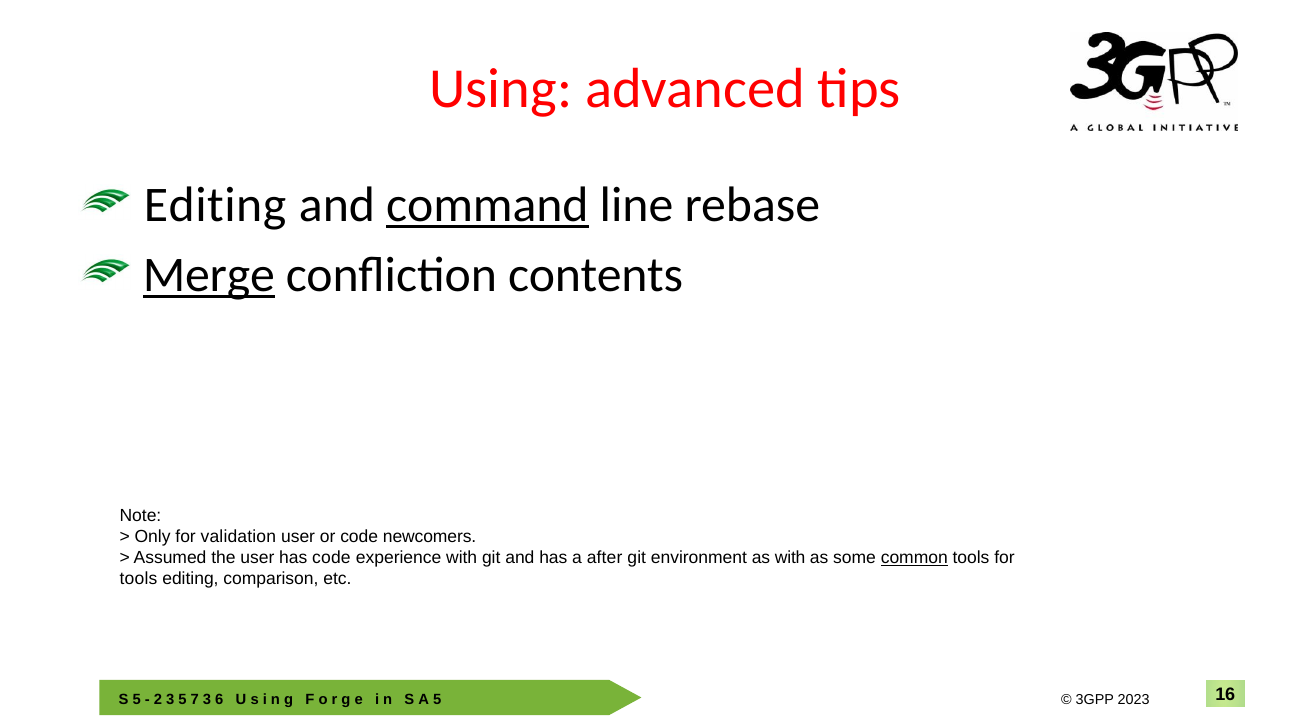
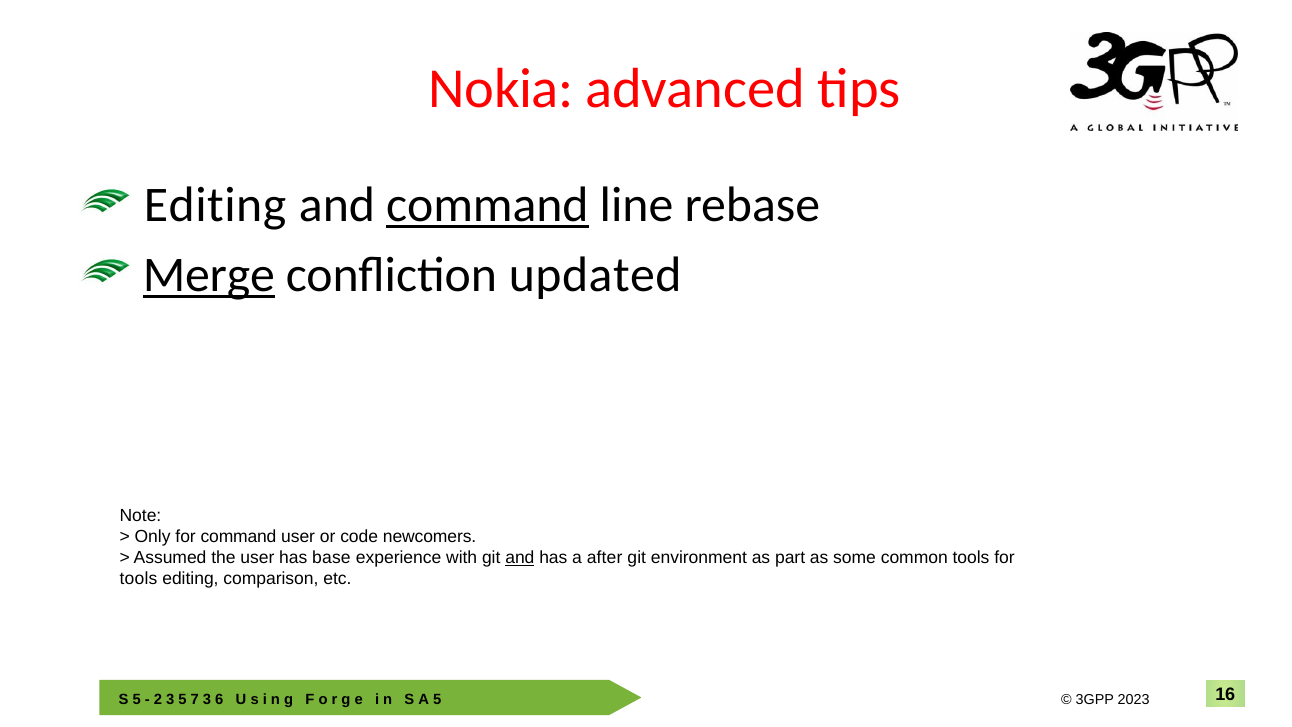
Using: Using -> Nokia
contents: contents -> updated
for validation: validation -> command
has code: code -> base
and at (520, 558) underline: none -> present
as with: with -> part
common underline: present -> none
